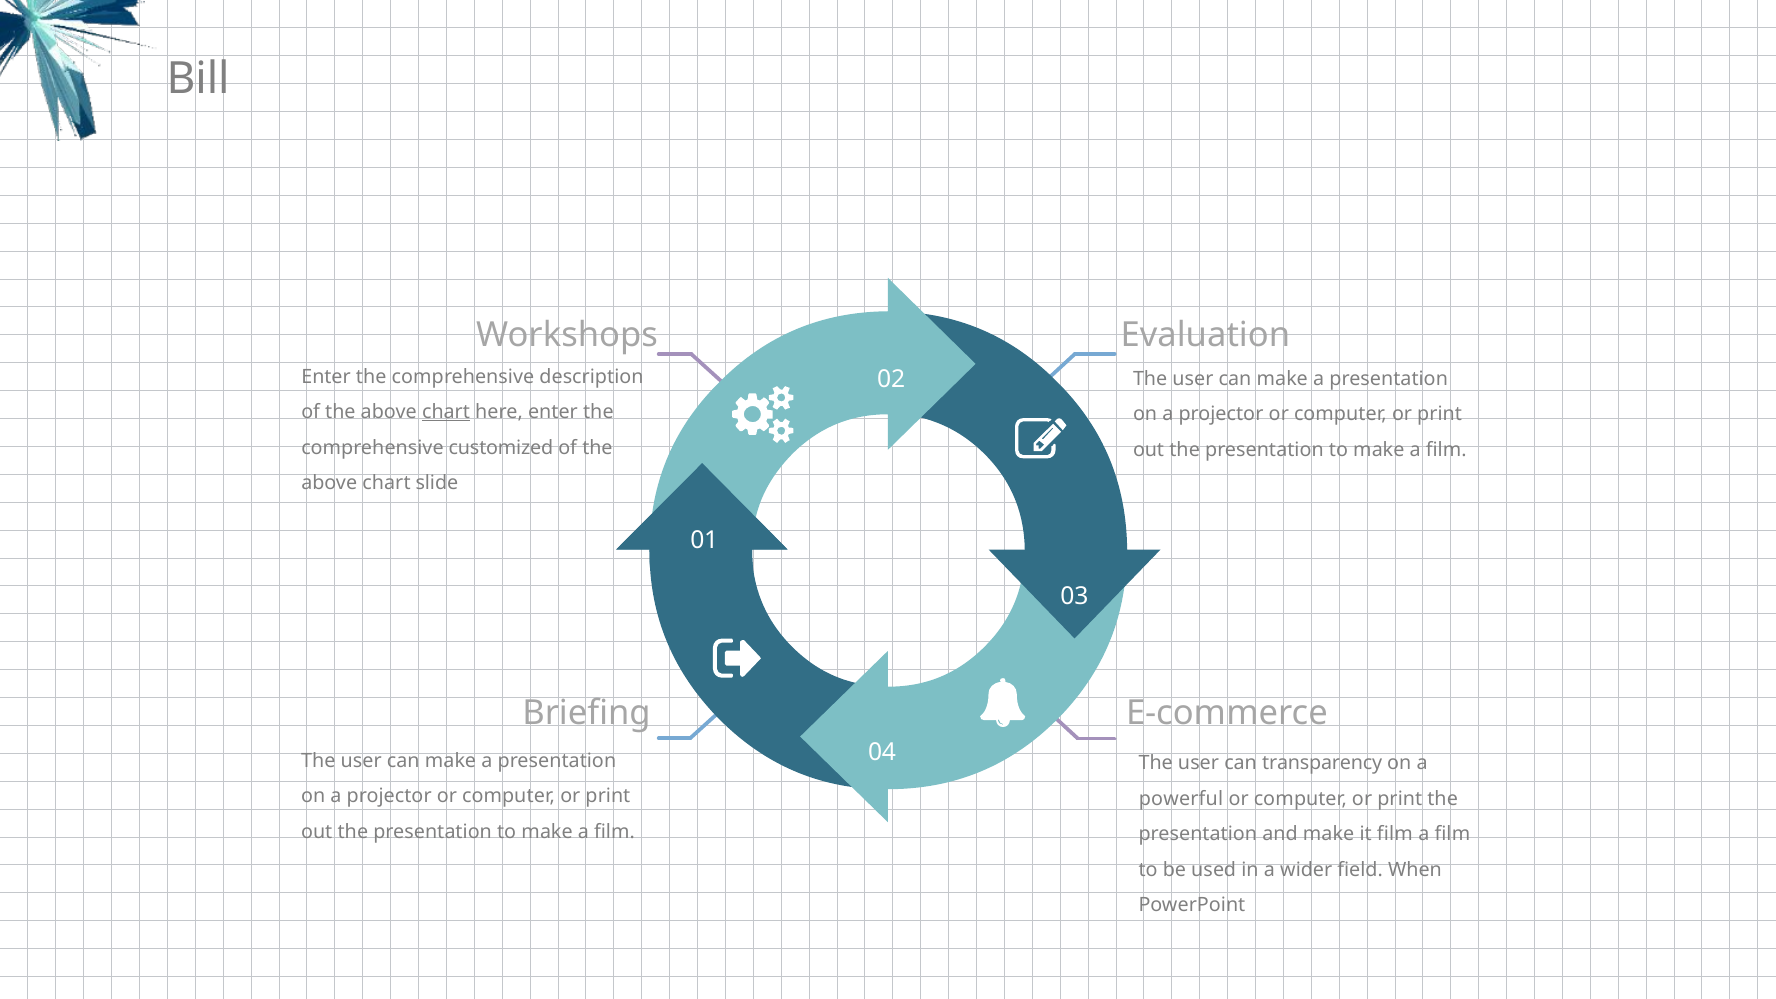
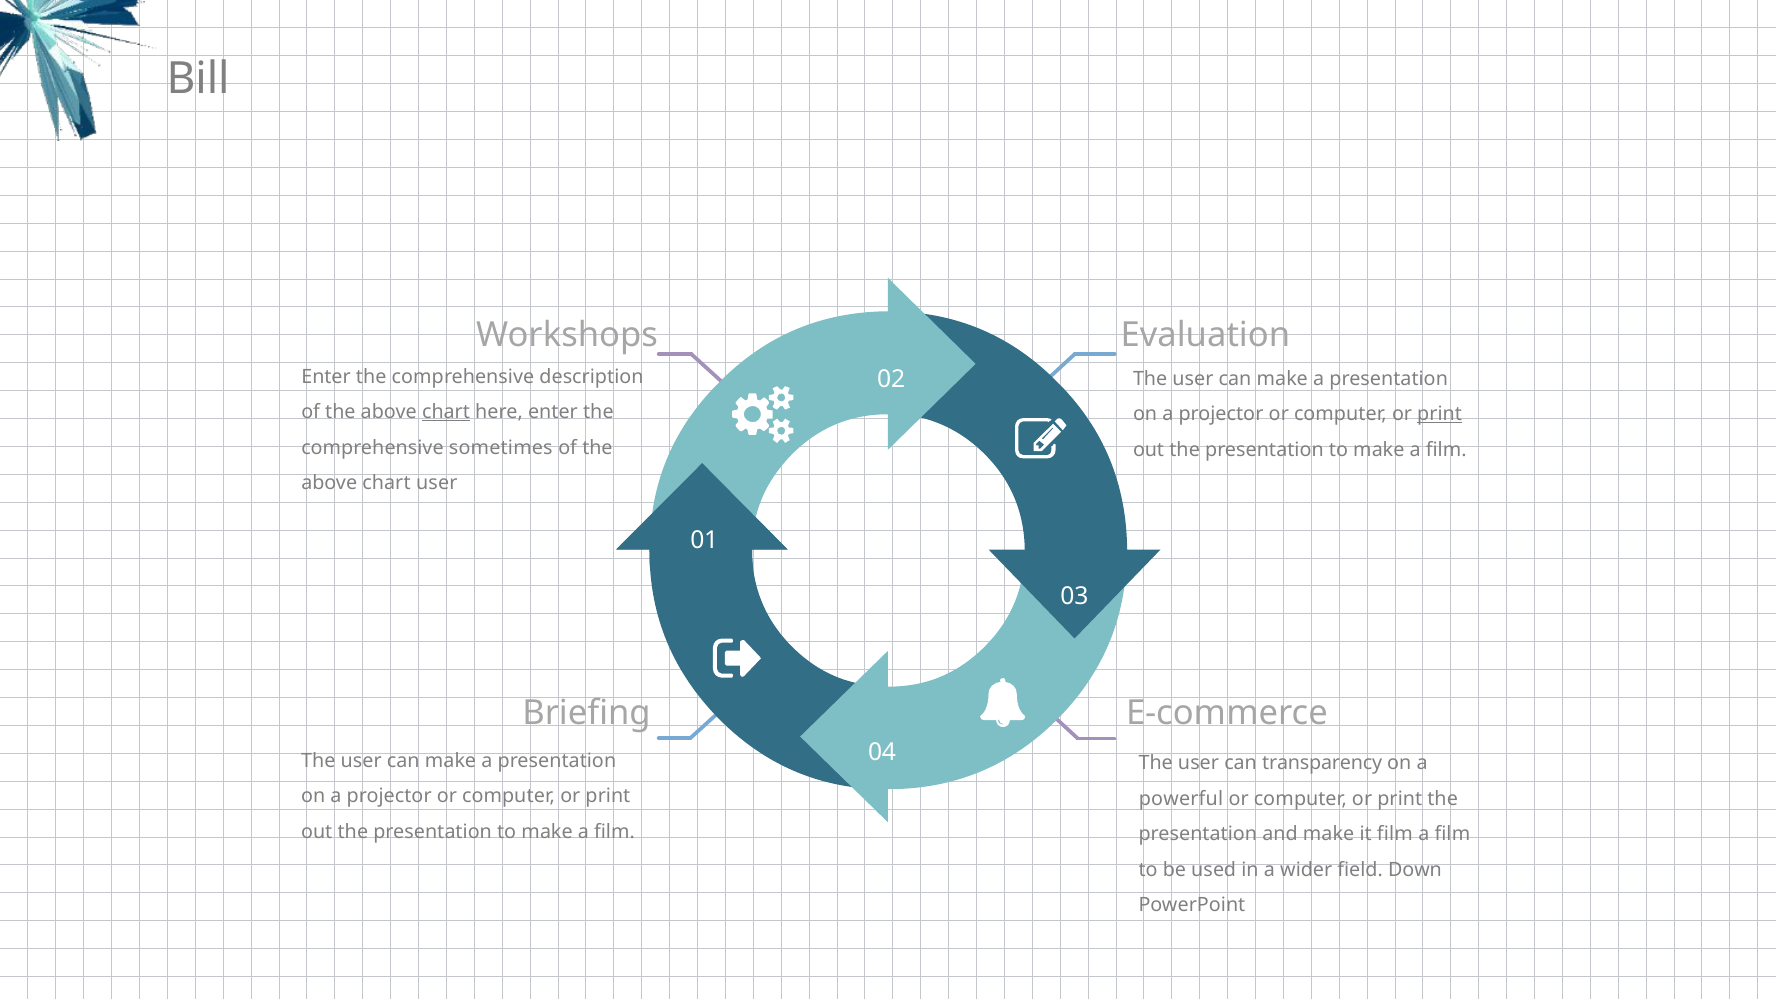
print at (1440, 414) underline: none -> present
customized: customized -> sometimes
chart slide: slide -> user
When: When -> Down
